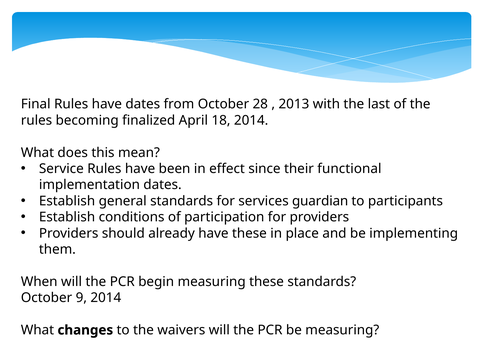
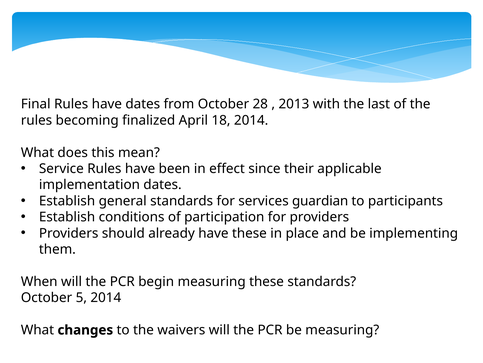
functional: functional -> applicable
9: 9 -> 5
